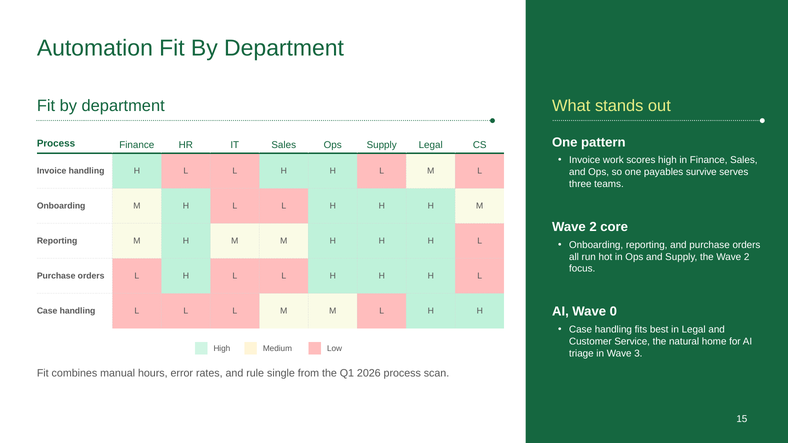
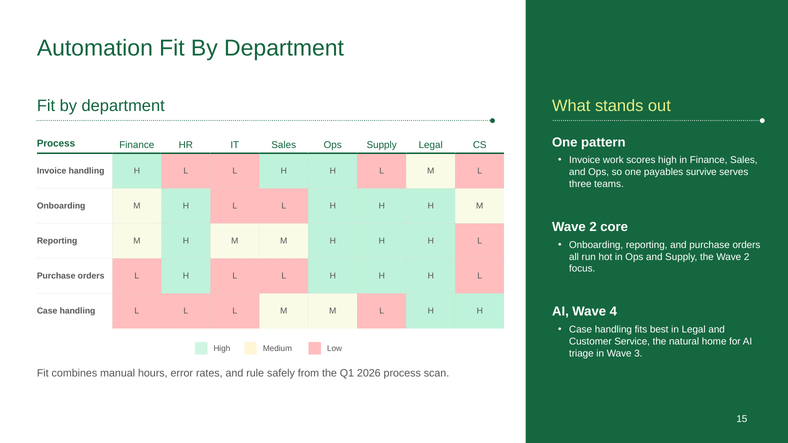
0: 0 -> 4
single: single -> safely
